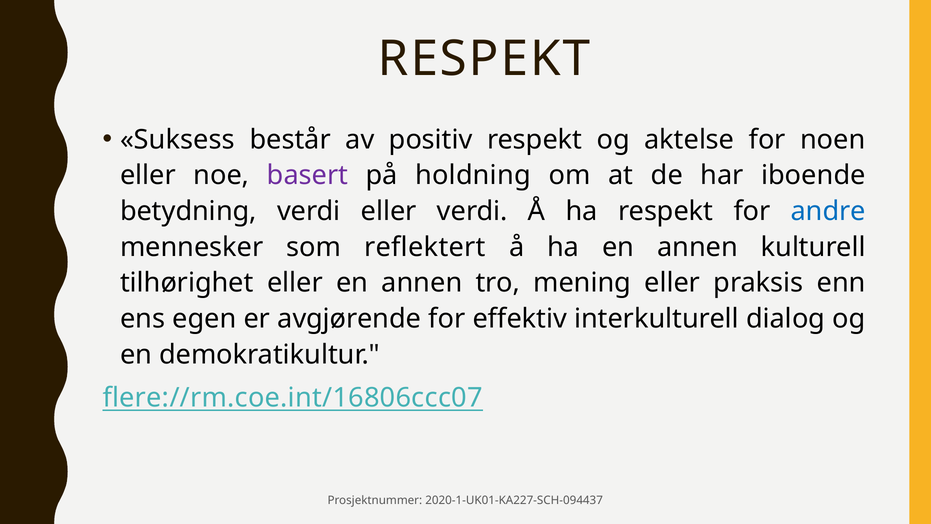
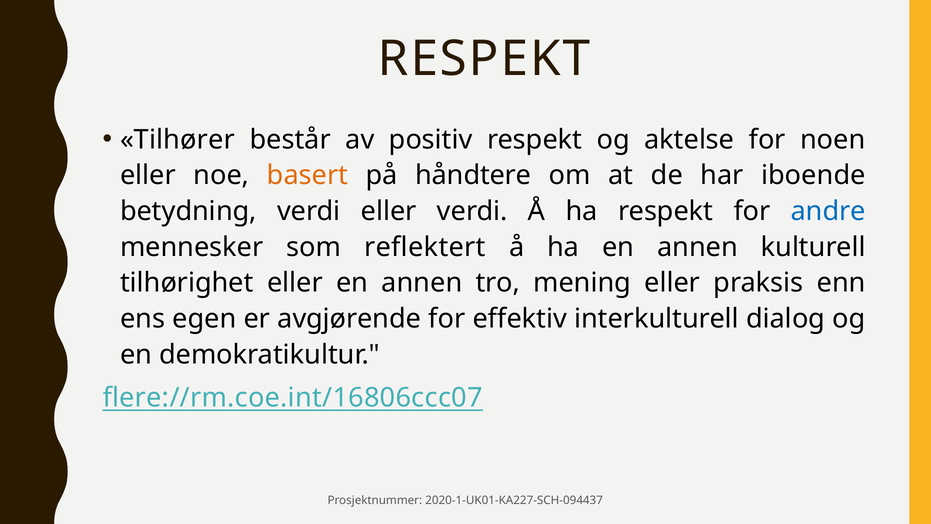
Suksess: Suksess -> Tilhører
basert colour: purple -> orange
holdning: holdning -> håndtere
